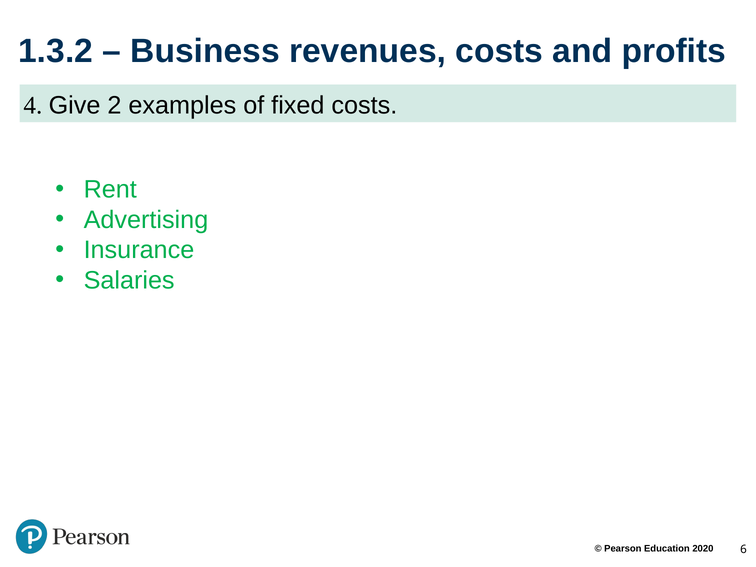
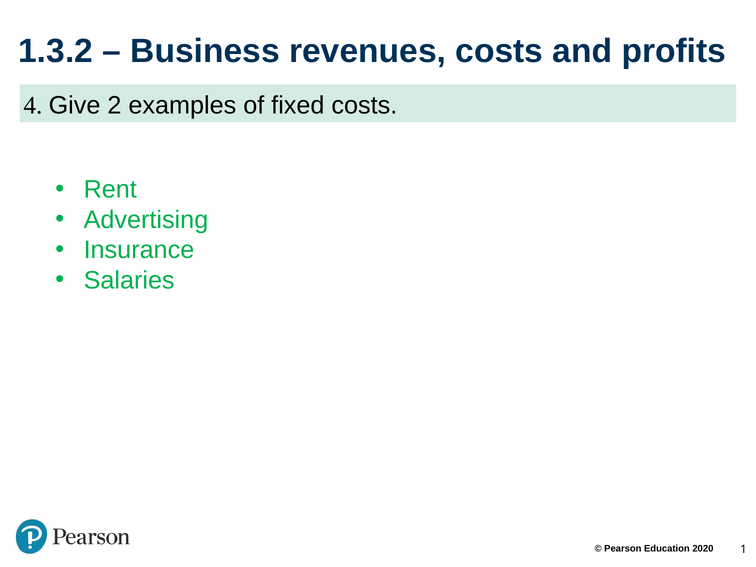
6: 6 -> 1
